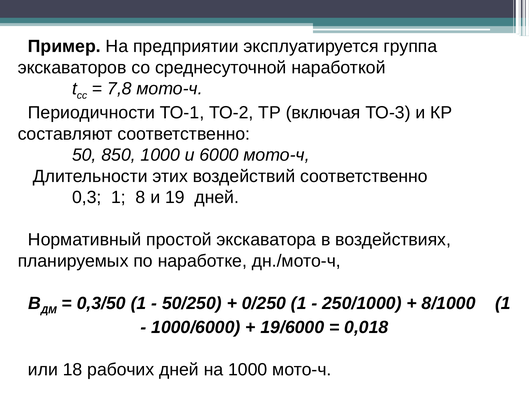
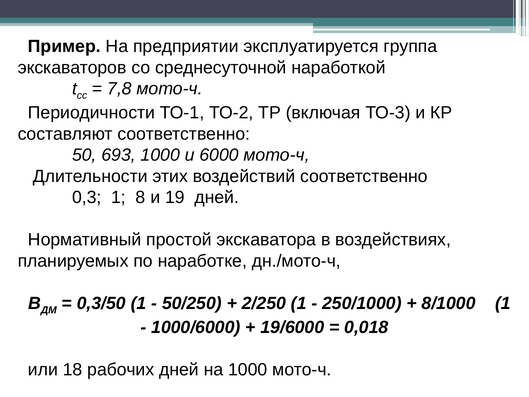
850: 850 -> 693
0/250: 0/250 -> 2/250
